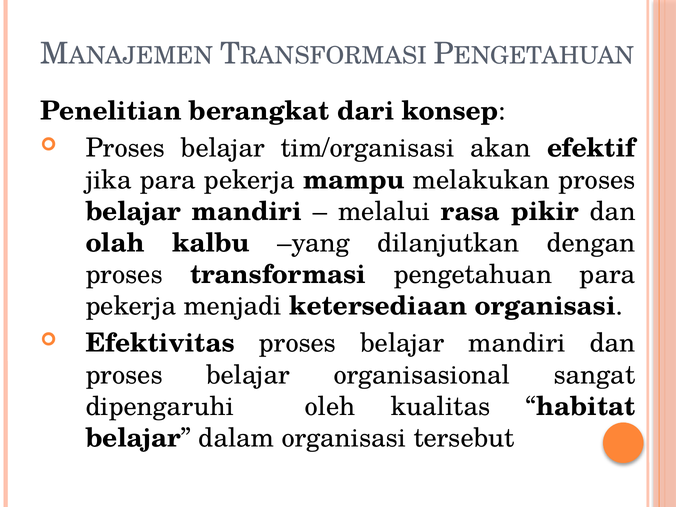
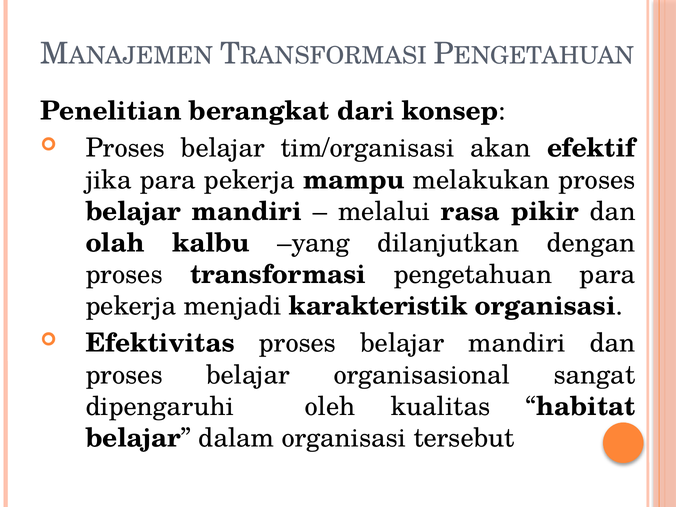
ketersediaan: ketersediaan -> karakteristik
